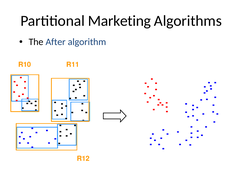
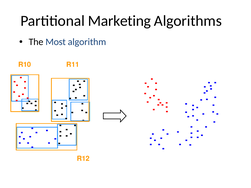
After: After -> Most
